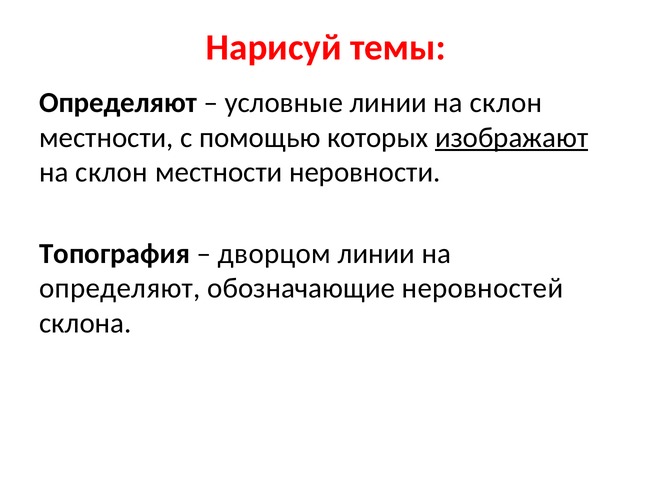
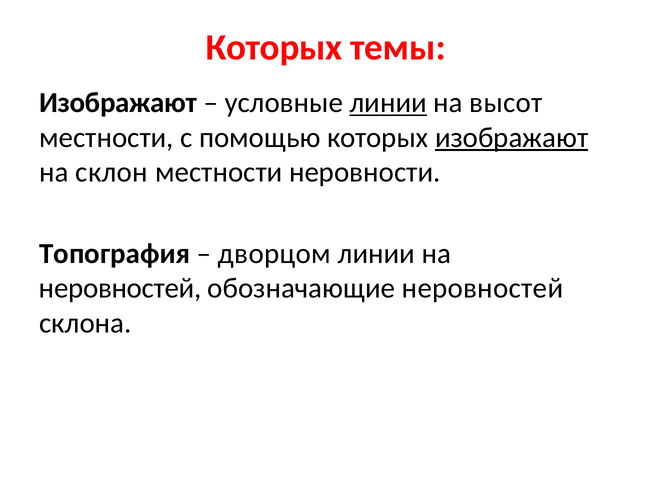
Нарисуй at (274, 48): Нарисуй -> Которых
Определяют at (118, 103): Определяют -> Изображают
линии at (388, 103) underline: none -> present
склон at (506, 103): склон -> высот
определяют at (120, 288): определяют -> неровностей
